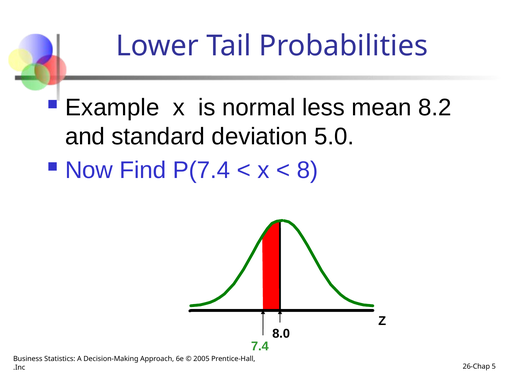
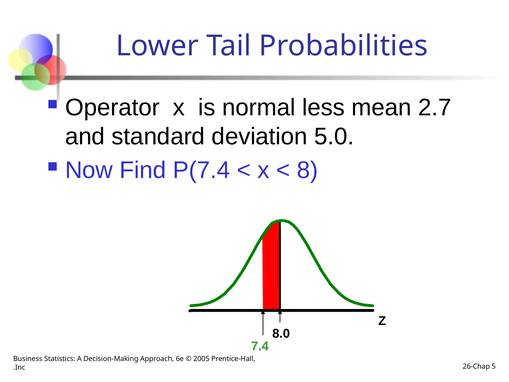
Example: Example -> Operator
8.2: 8.2 -> 2.7
